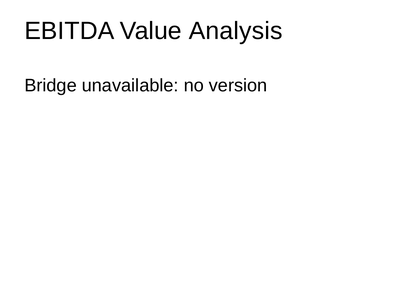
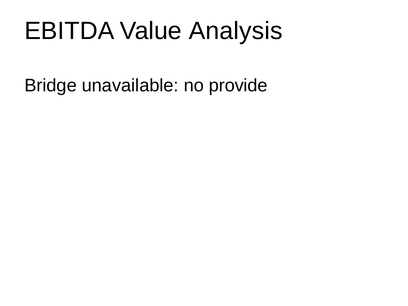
version: version -> provide
